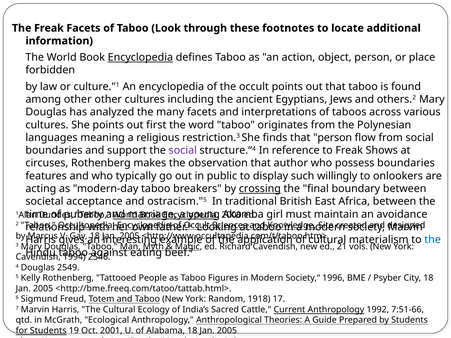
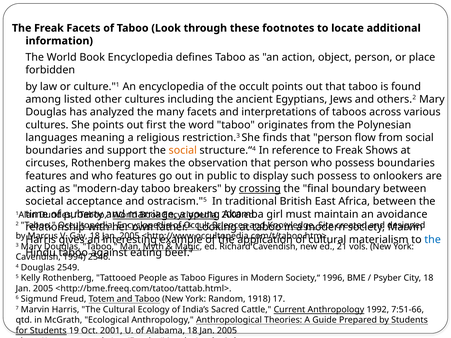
Encyclopedia at (140, 57) underline: present -> none
among other: other -> listed
social at (183, 150) colour: purple -> orange
observation that author: author -> person
who typically: typically -> features
such willingly: willingly -> possess
